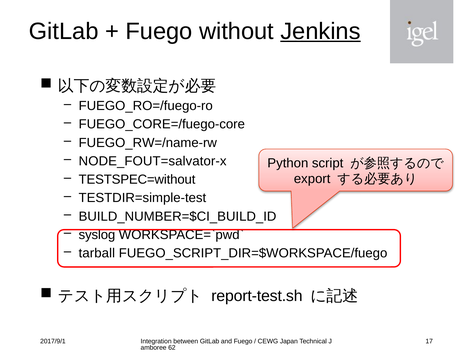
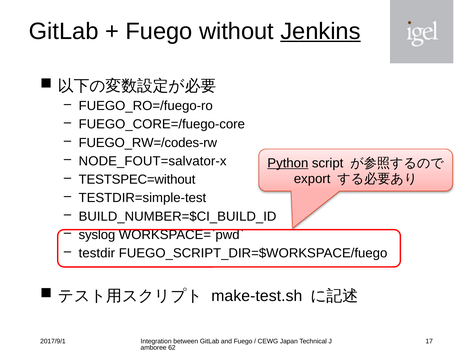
FUEGO_RW=/name-rw: FUEGO_RW=/name-rw -> FUEGO_RW=/codes-rw
Python underline: none -> present
tarball: tarball -> testdir
report-test.sh: report-test.sh -> make-test.sh
